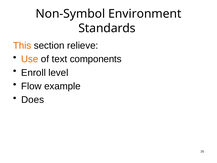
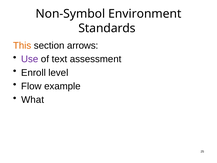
relieve: relieve -> arrows
Use colour: orange -> purple
components: components -> assessment
Does: Does -> What
